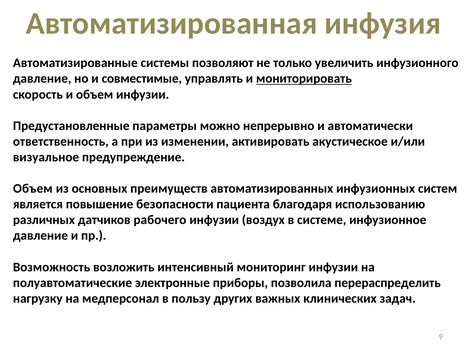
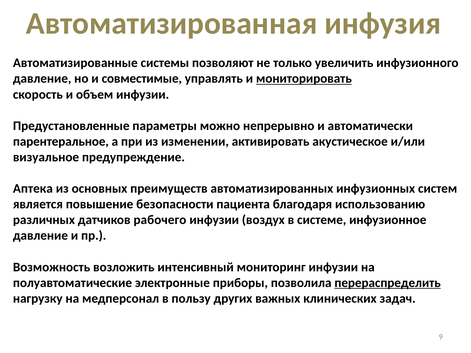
ответственность: ответственность -> парентеральное
Объем at (33, 189): Объем -> Аптека
перераспределить underline: none -> present
